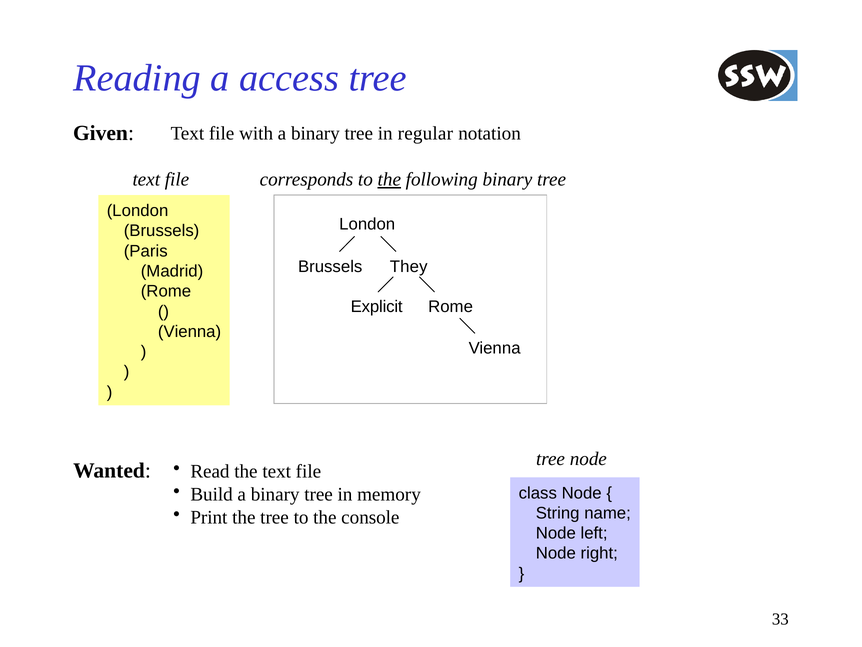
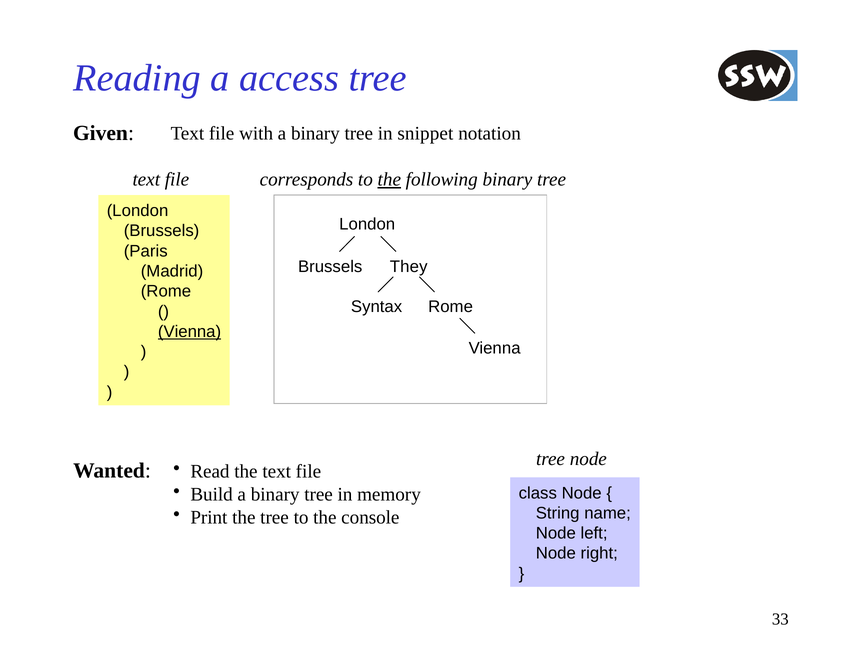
regular: regular -> snippet
Explicit: Explicit -> Syntax
Vienna at (190, 331) underline: none -> present
